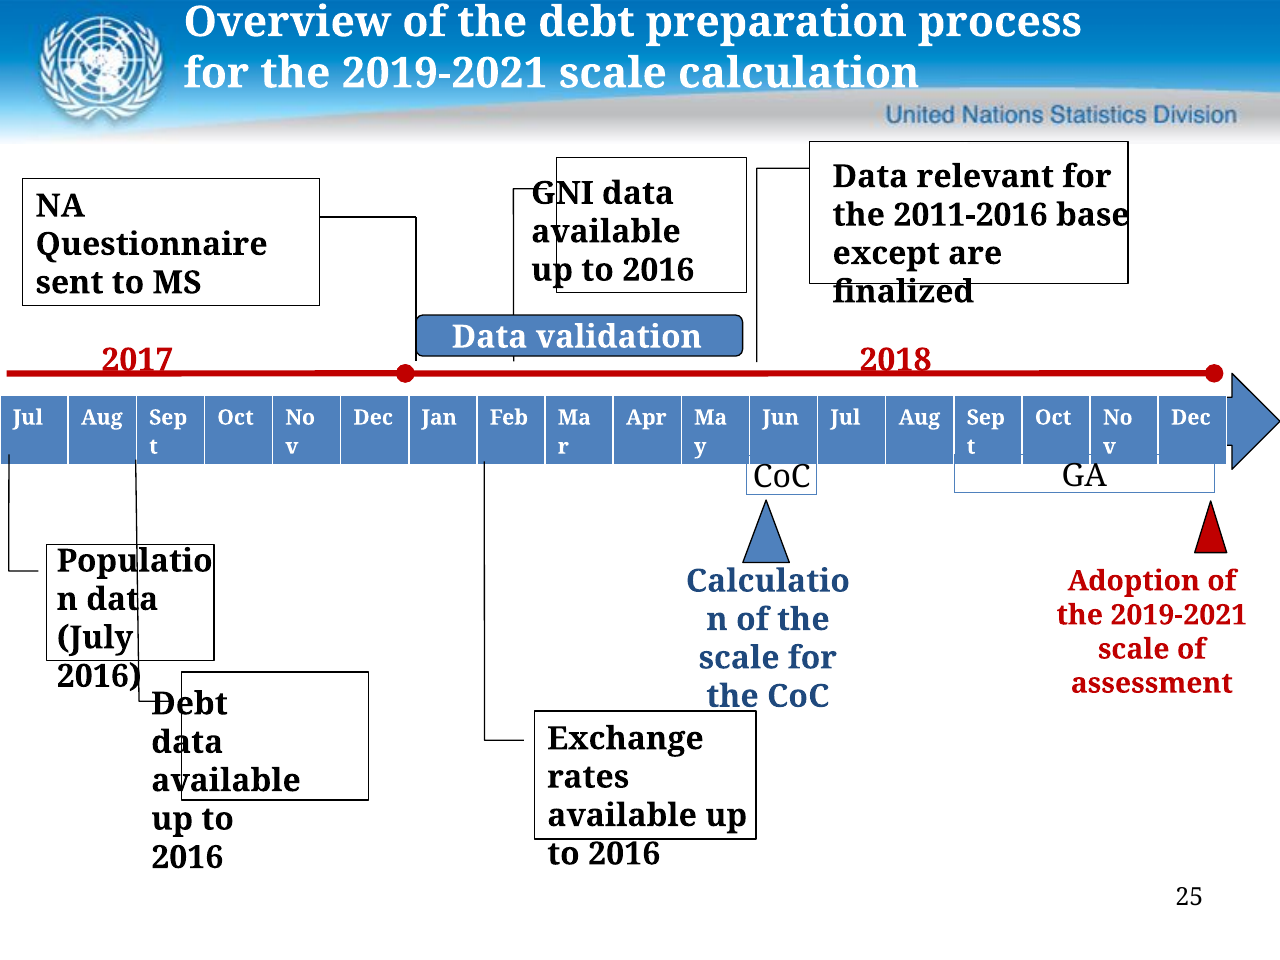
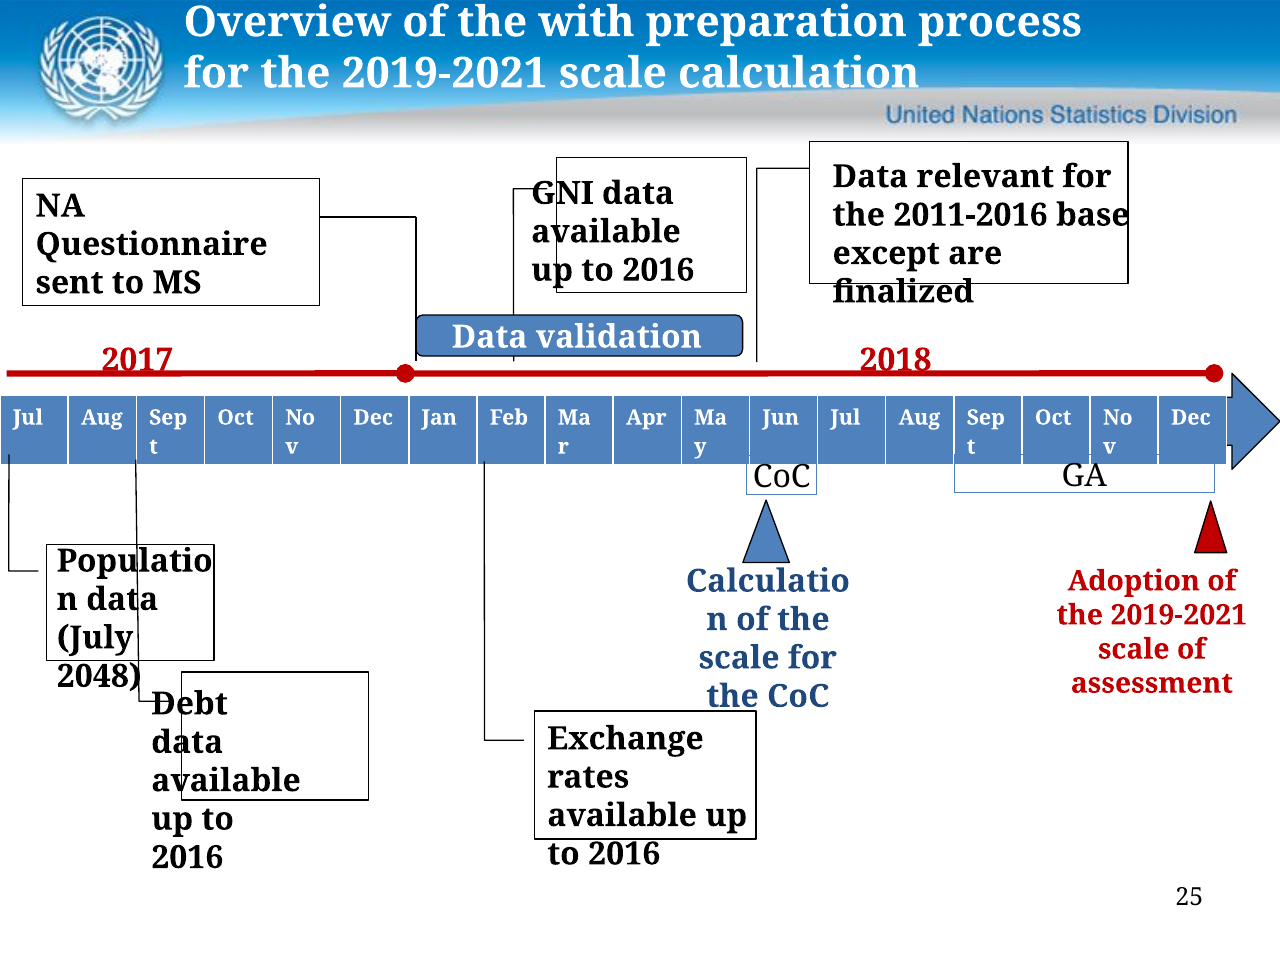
the debt: debt -> with
2016 at (99, 676): 2016 -> 2048
